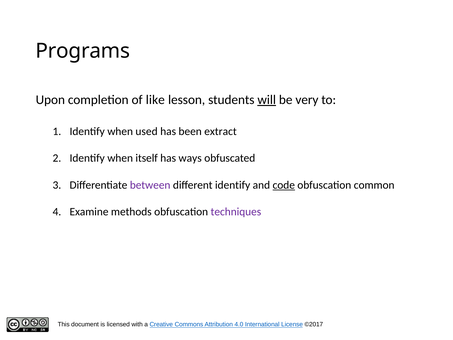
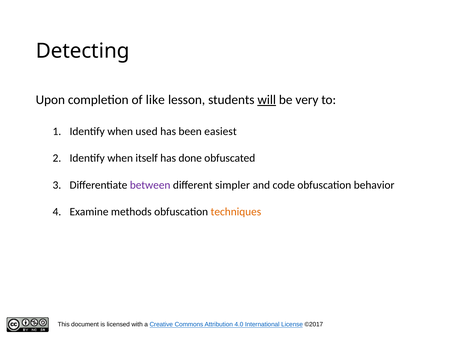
Programs: Programs -> Detecting
extract: extract -> easiest
ways: ways -> done
different identify: identify -> simpler
code underline: present -> none
common: common -> behavior
techniques colour: purple -> orange
